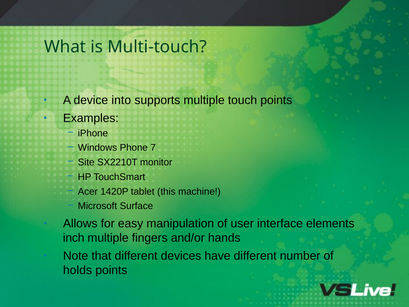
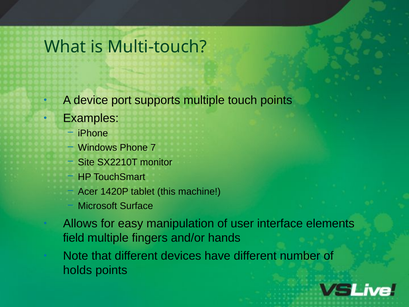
into: into -> port
inch: inch -> field
